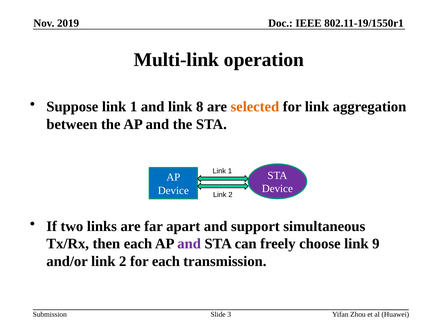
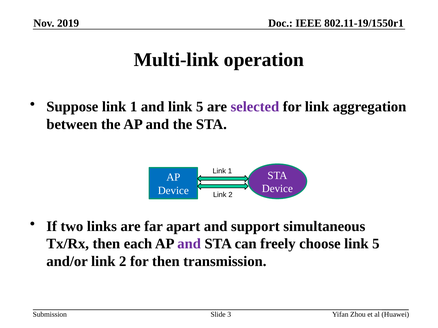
and link 8: 8 -> 5
selected colour: orange -> purple
choose link 9: 9 -> 5
for each: each -> then
